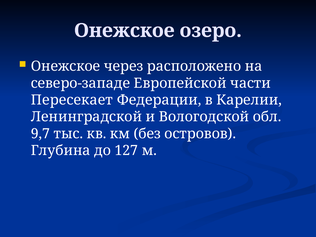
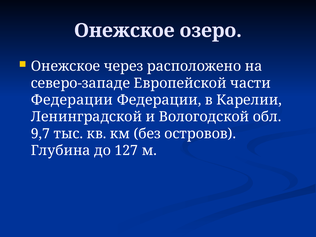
Пересекает at (72, 100): Пересекает -> Федерации
